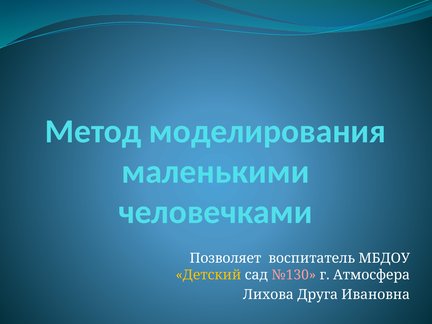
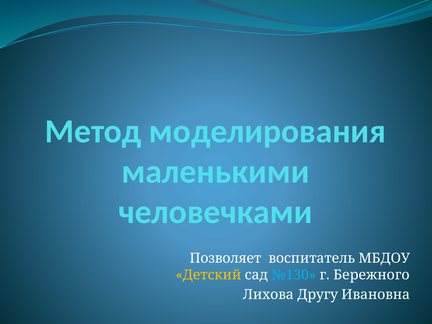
№130 colour: pink -> light blue
Атмосфера: Атмосфера -> Бережного
Друга: Друга -> Другу
